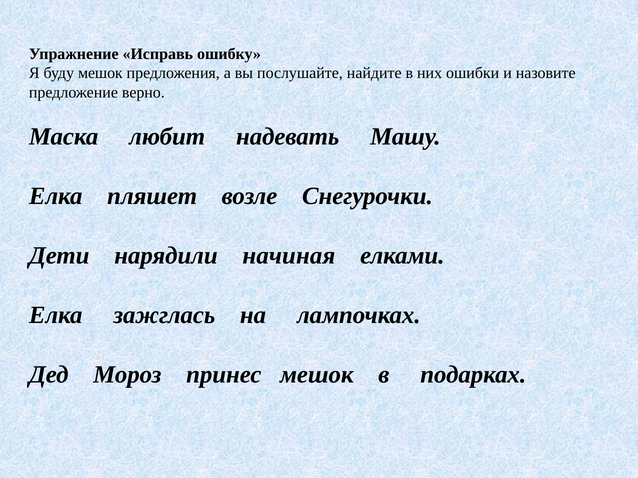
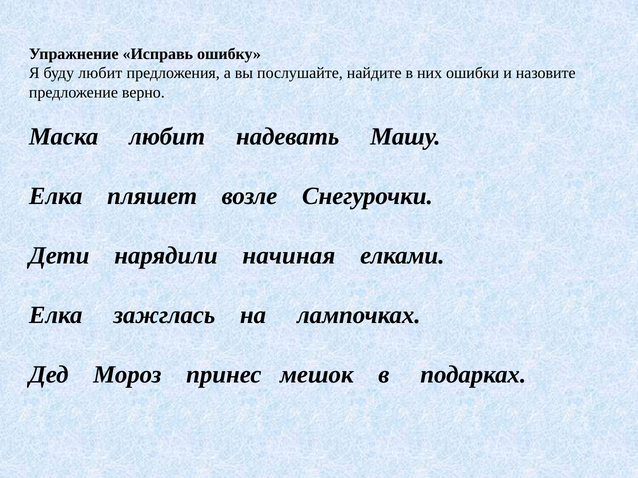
буду мешок: мешок -> любит
